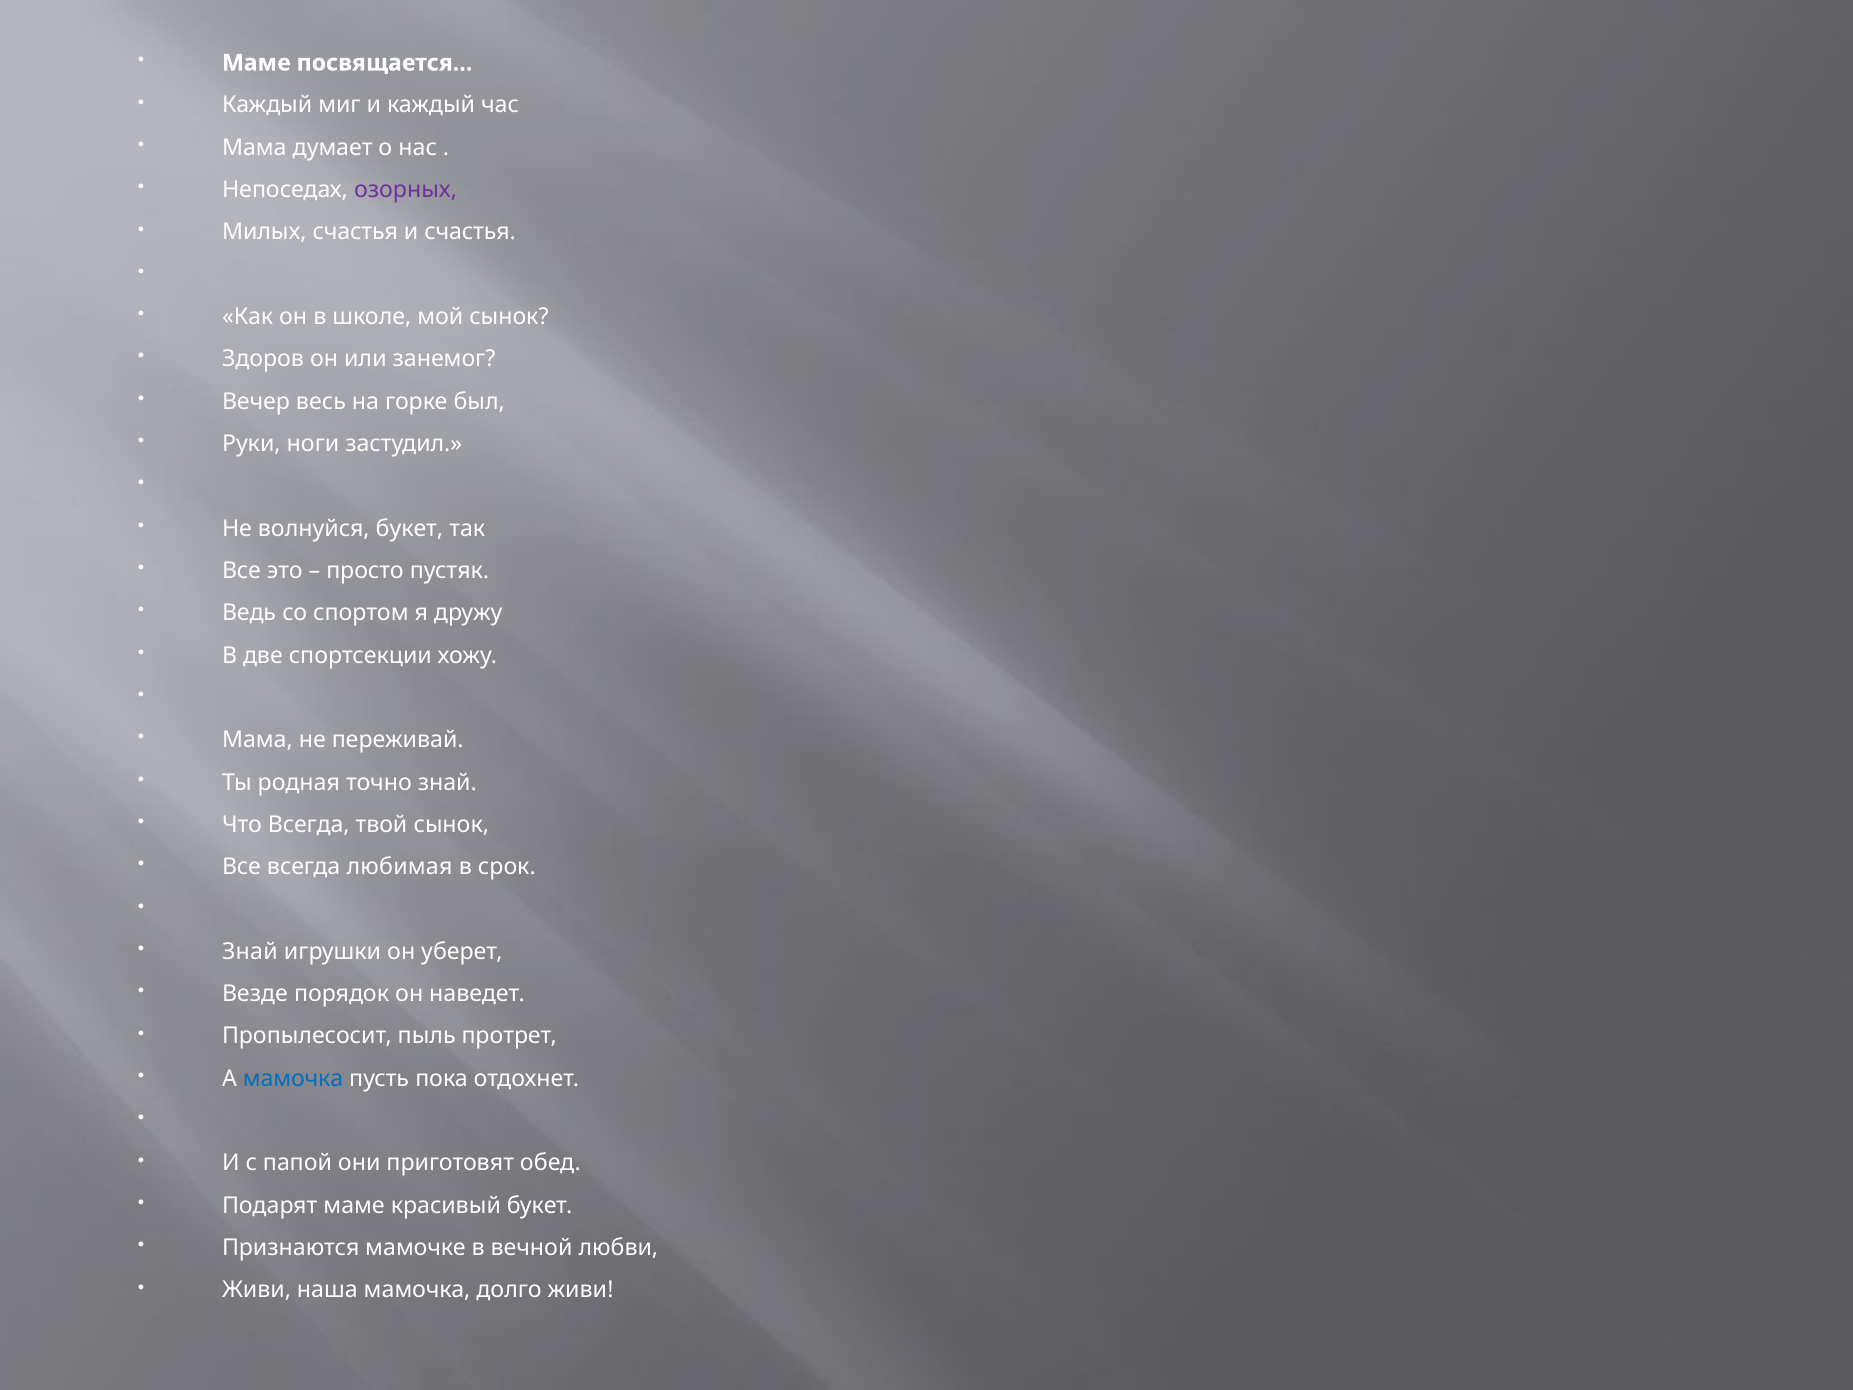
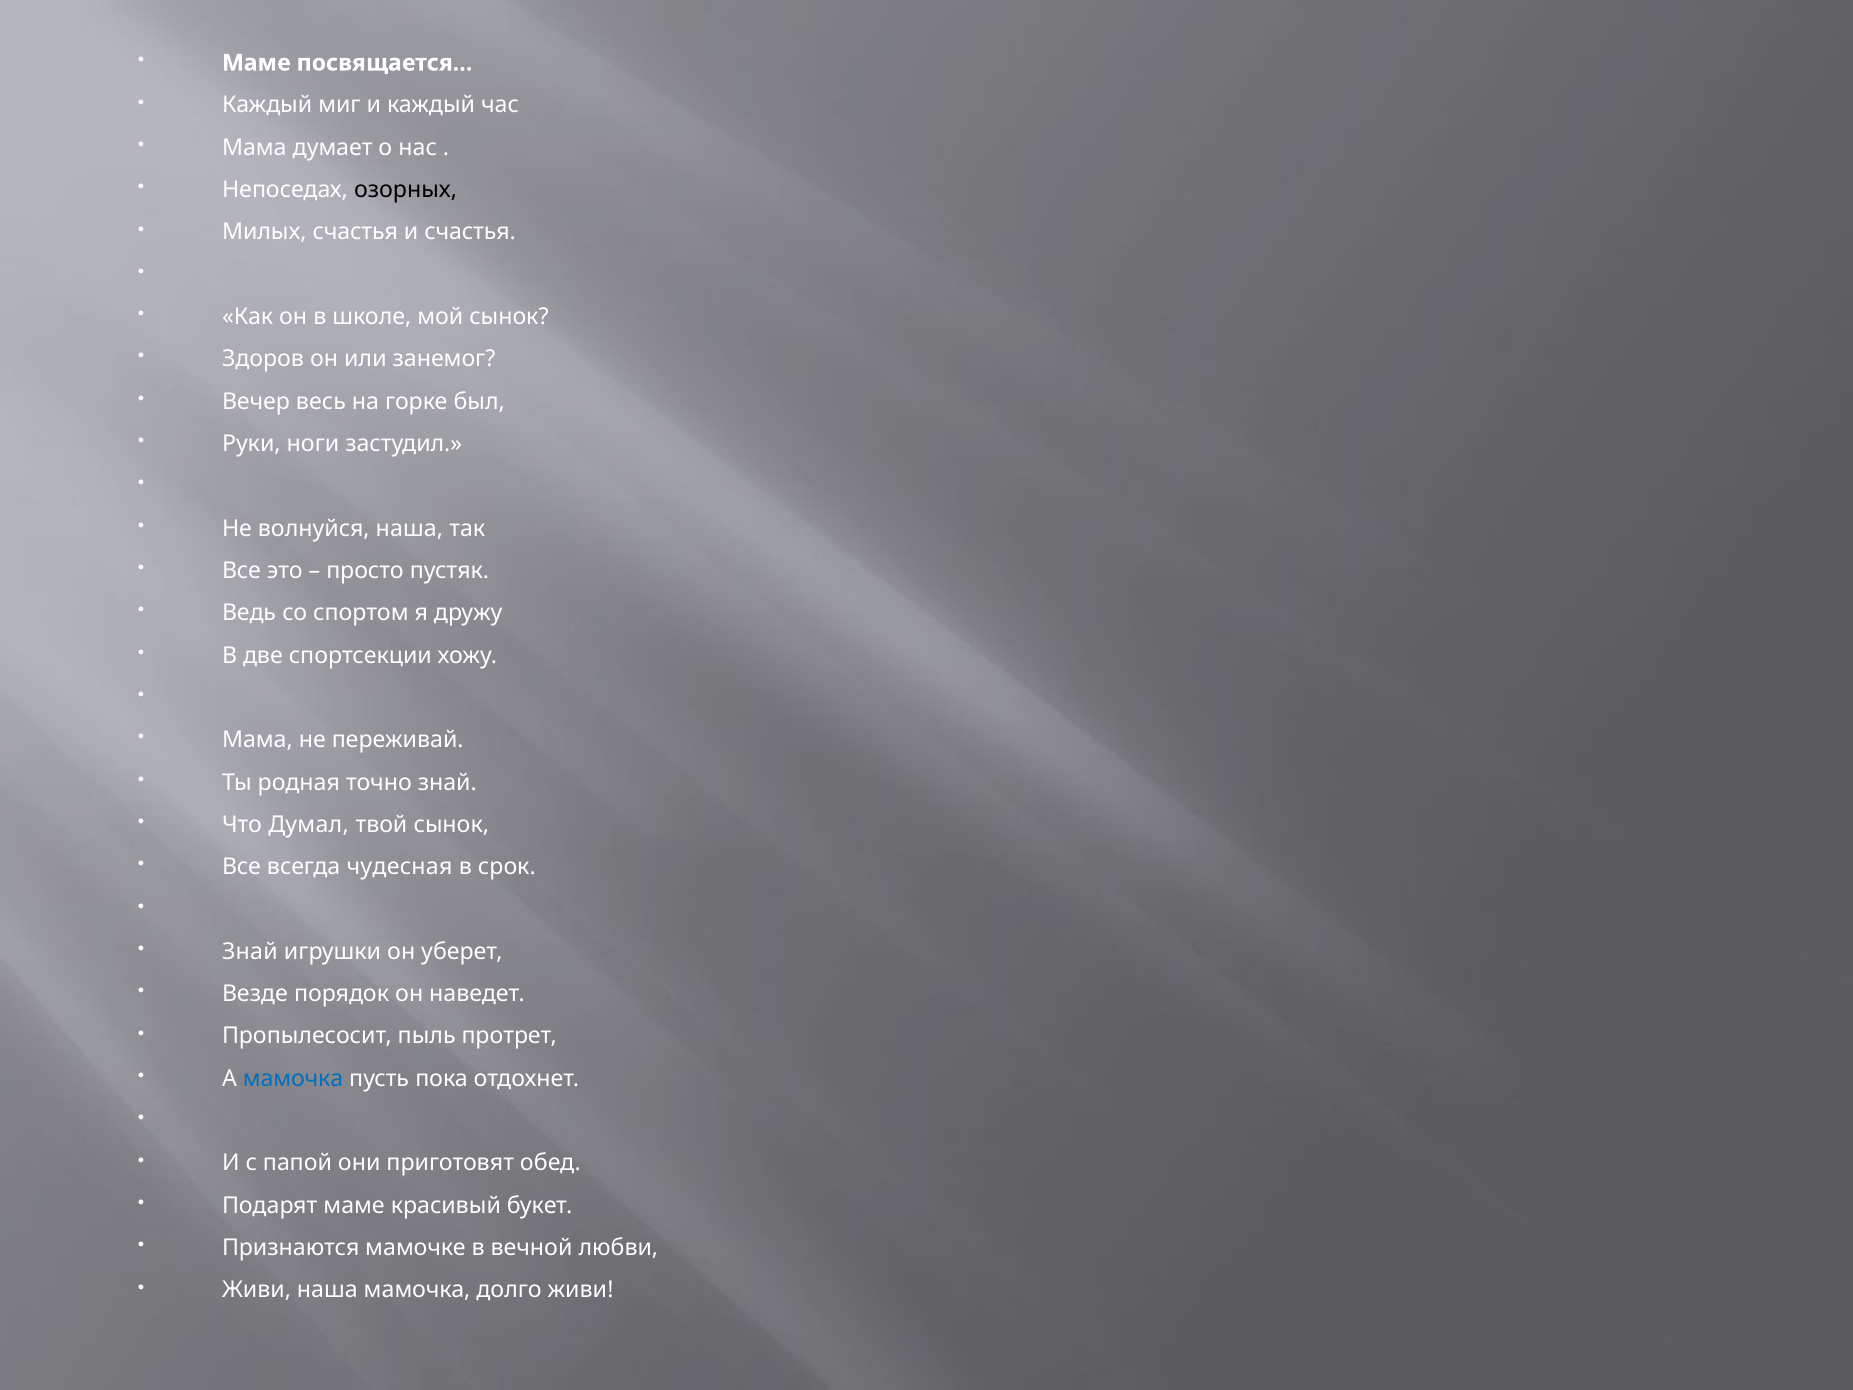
озорных colour: purple -> black
волнуйся букет: букет -> наша
Что Всегда: Всегда -> Думал
любимая: любимая -> чудесная
